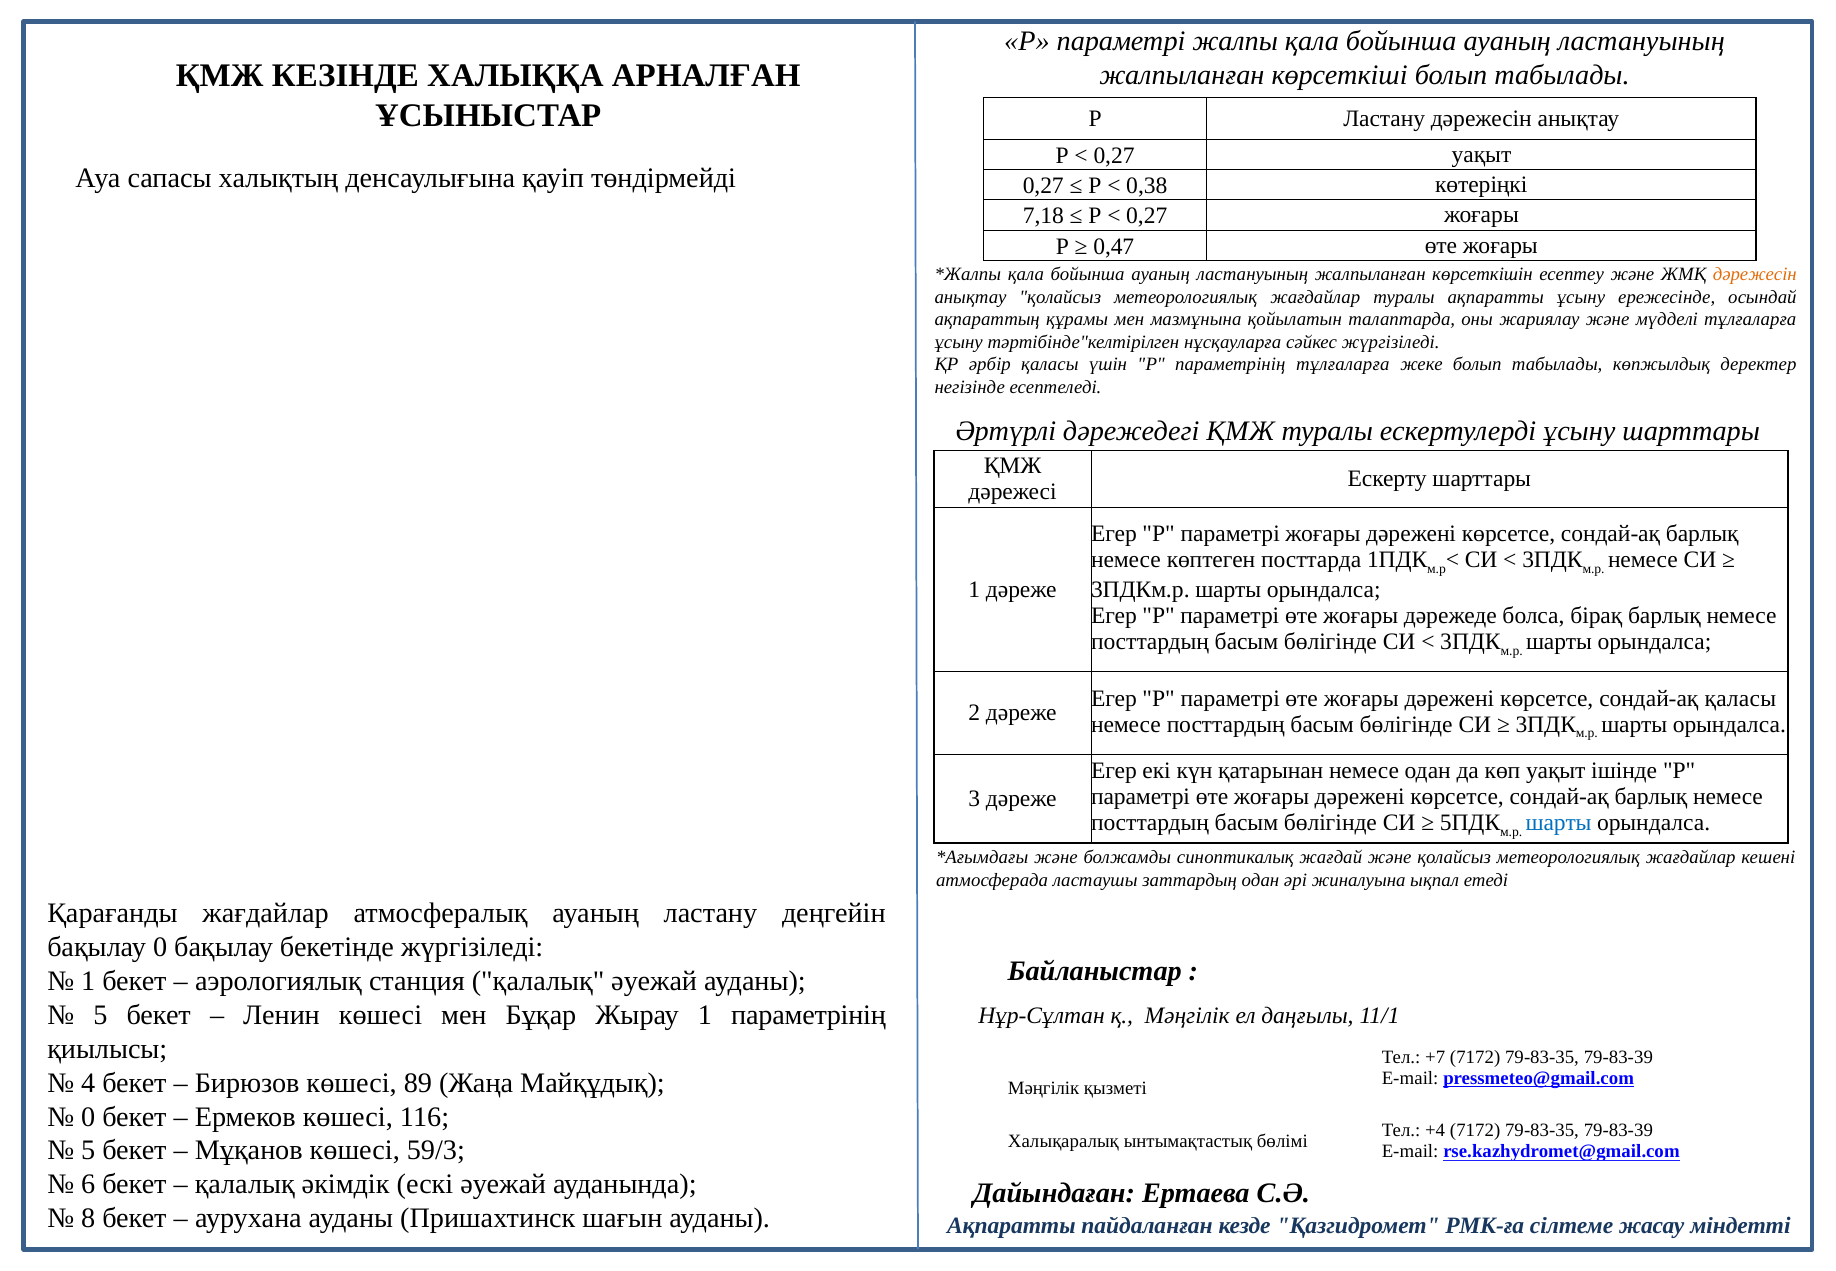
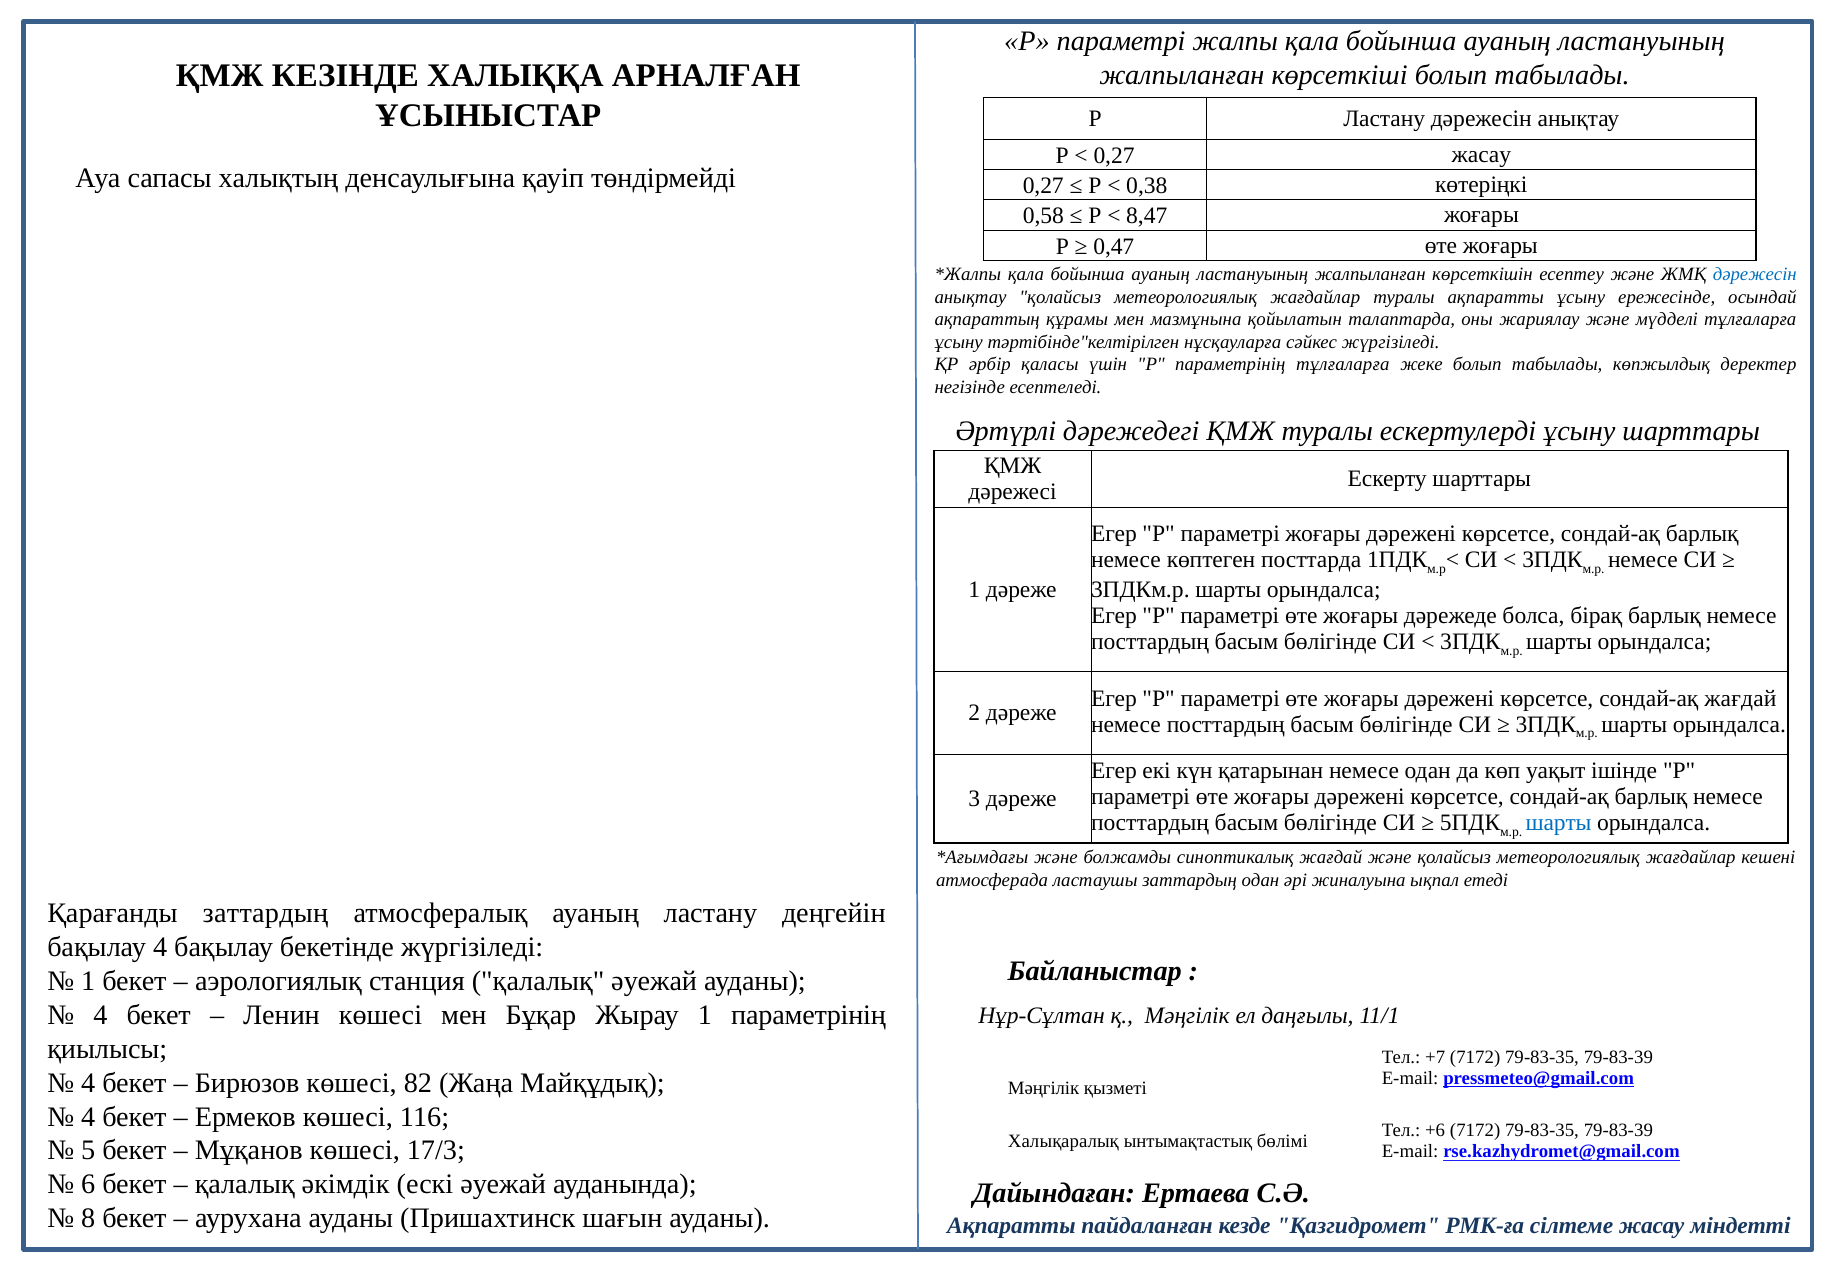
0,27 уақыт: уақыт -> жасау
7,18: 7,18 -> 0,58
0,27 at (1147, 216): 0,27 -> 8,47
дәрежесін at (1755, 274) colour: orange -> blue
сондай-ақ қаласы: қаласы -> жағдай
Қарағанды жағдайлар: жағдайлар -> заттардың
бақылау 0: 0 -> 4
5 at (100, 1015): 5 -> 4
89: 89 -> 82
0 at (88, 1117): 0 -> 4
+4: +4 -> +6
59/3: 59/3 -> 17/3
